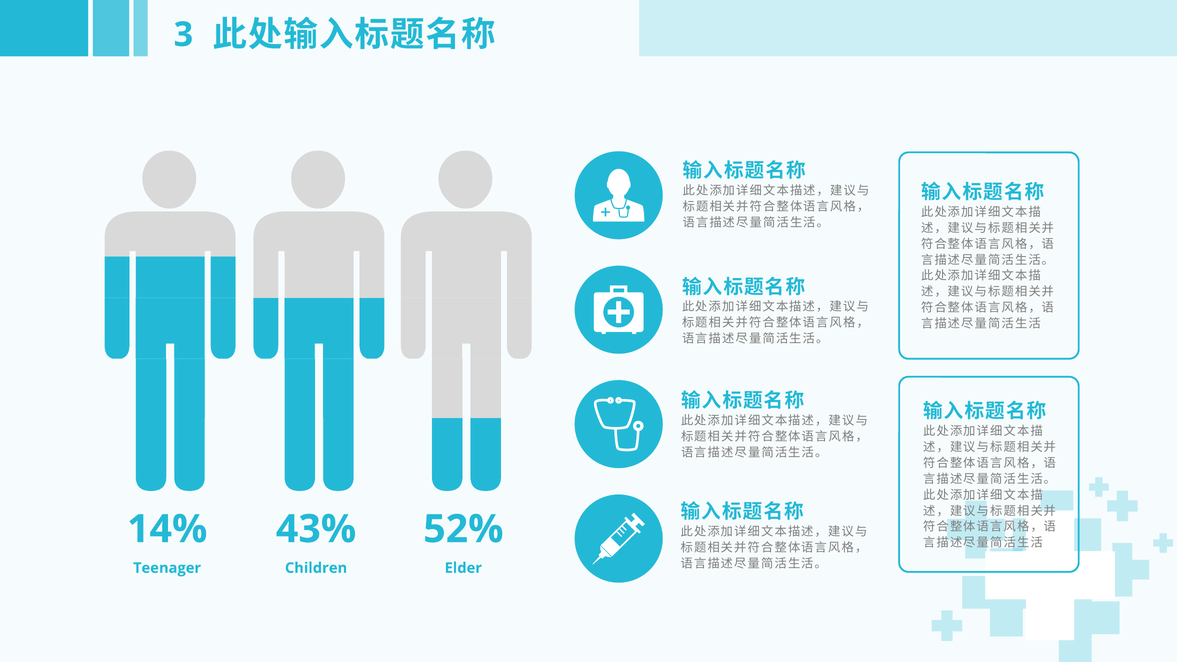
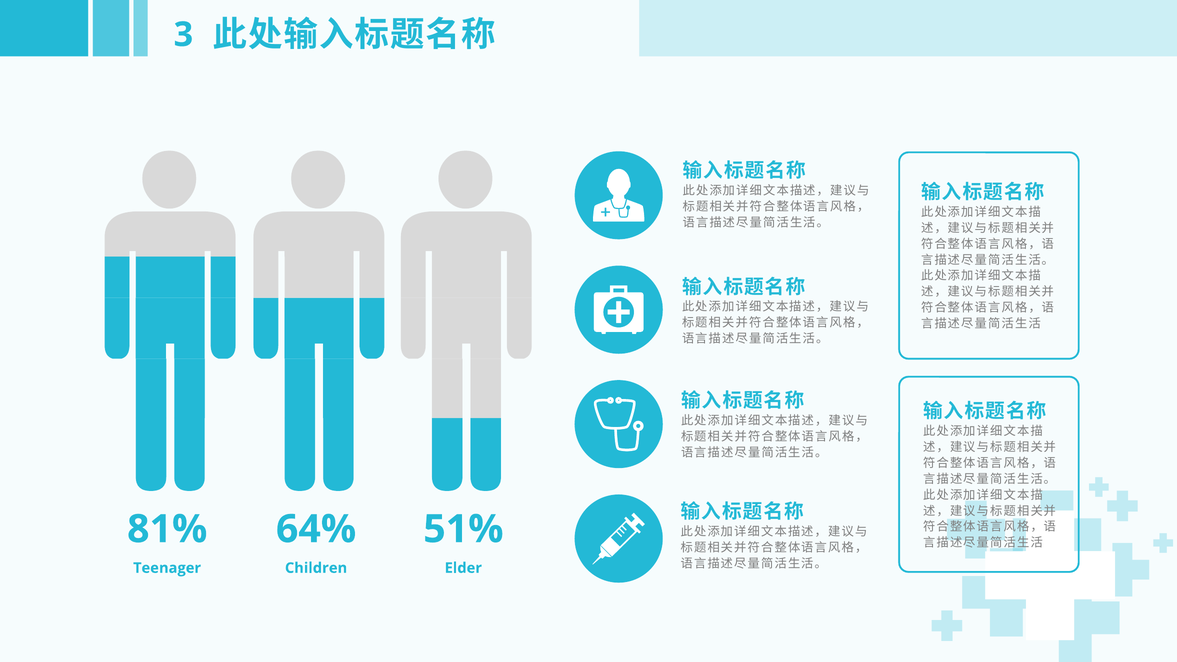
14%: 14% -> 81%
43%: 43% -> 64%
52%: 52% -> 51%
